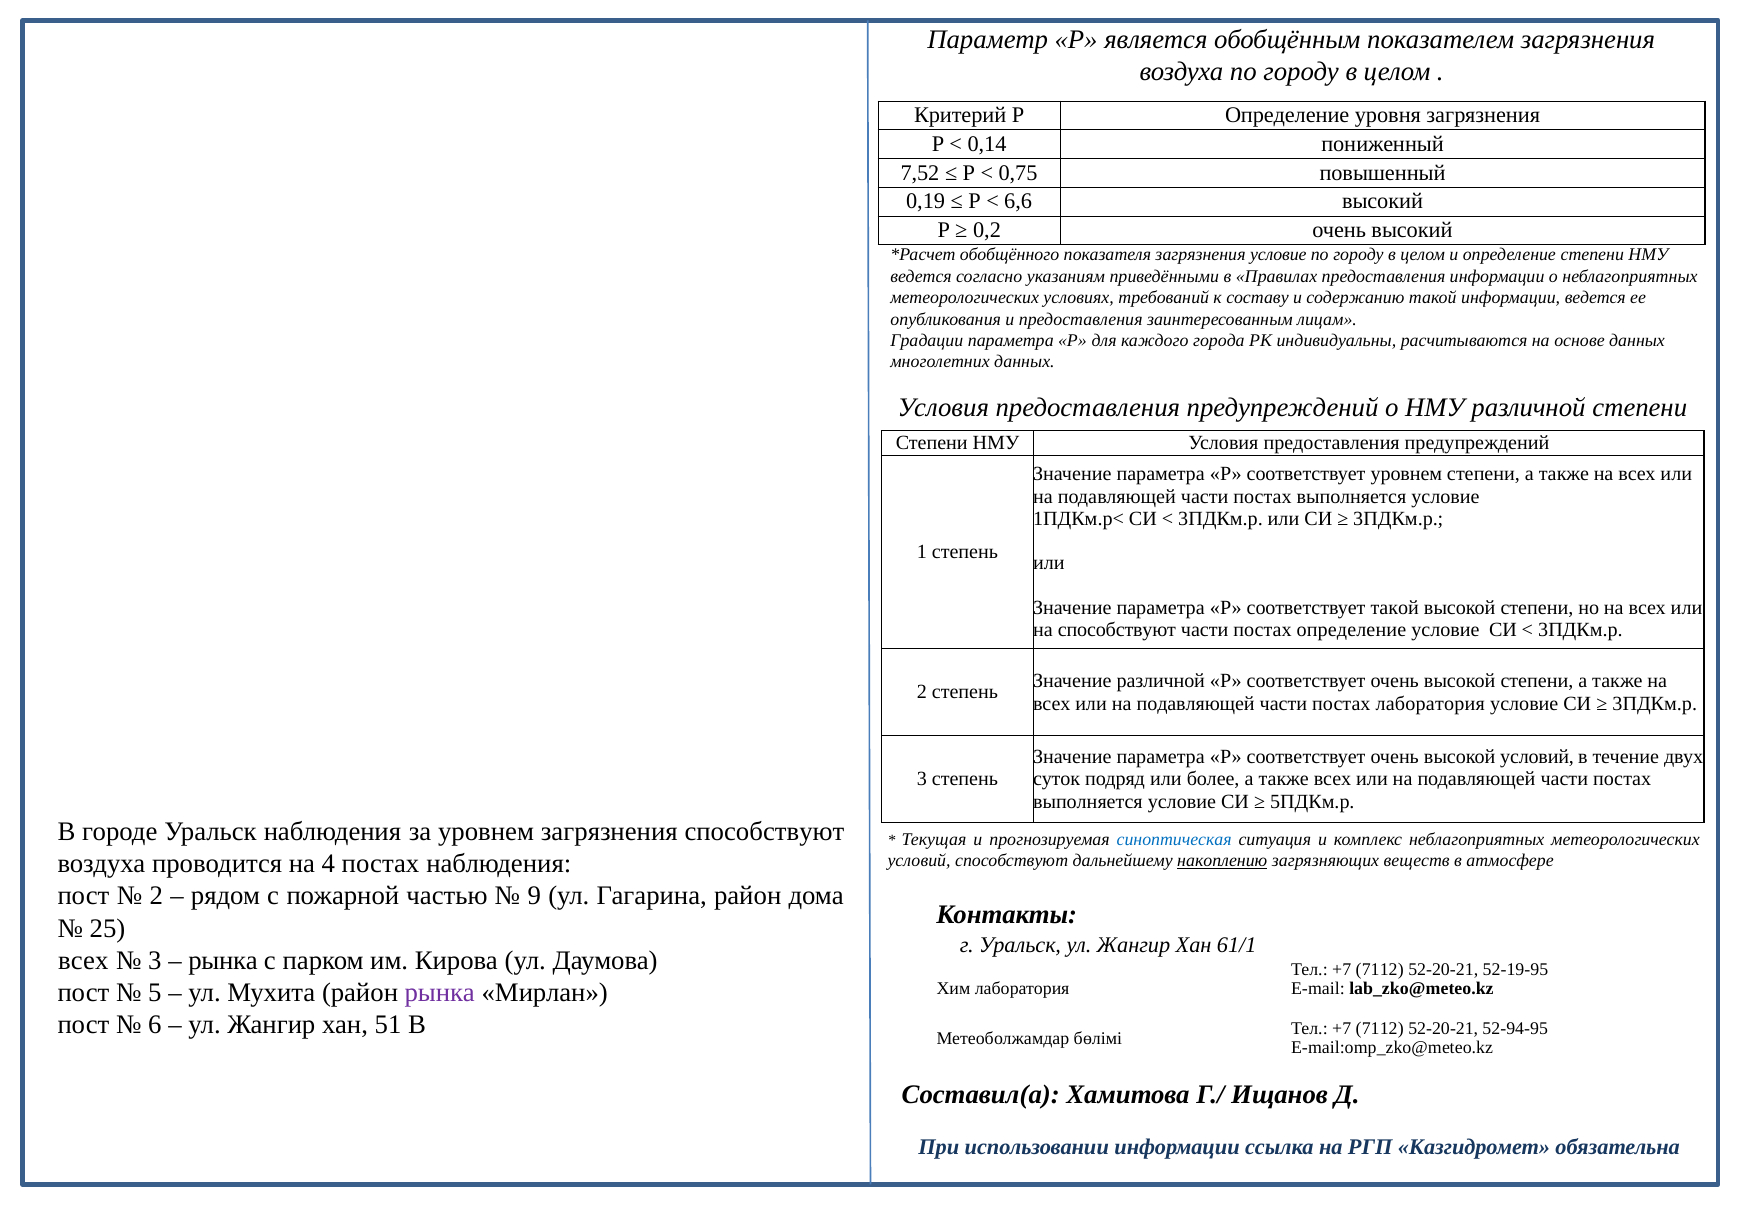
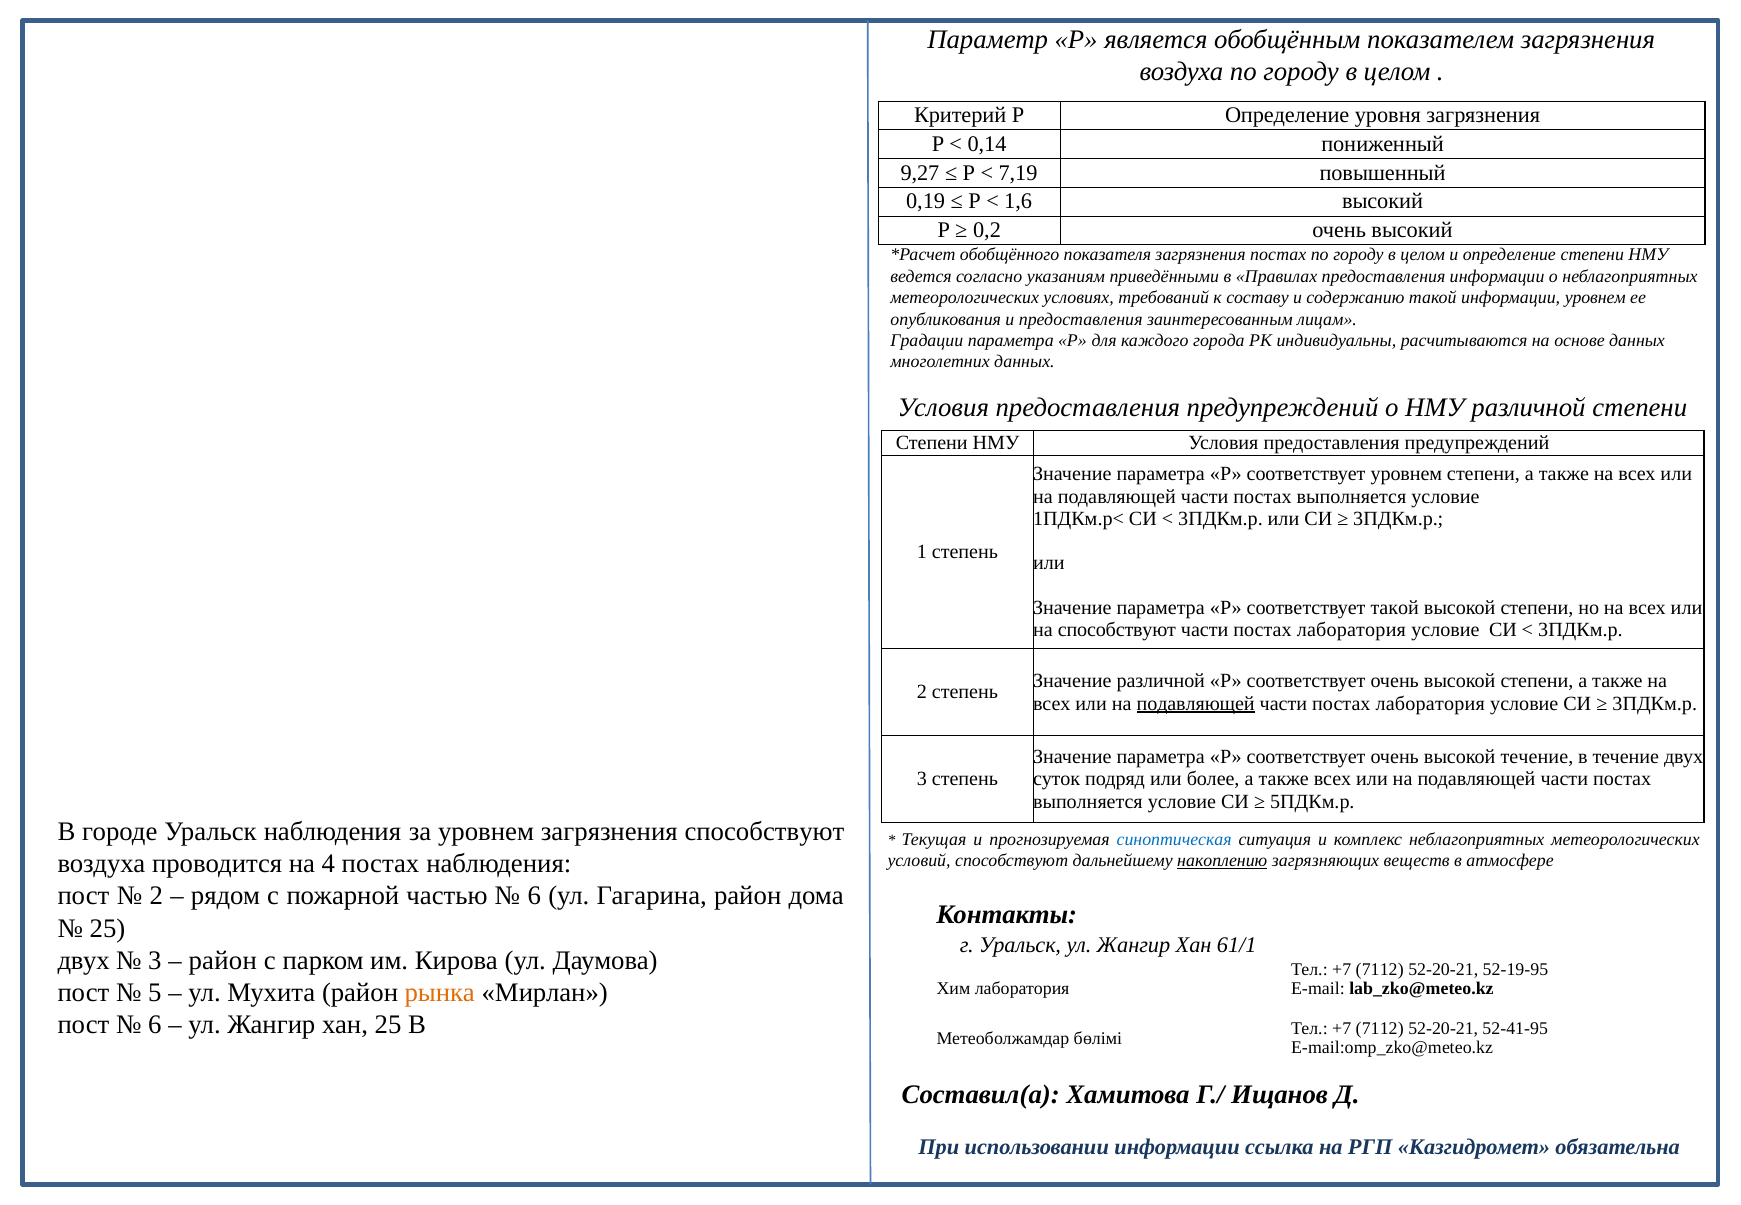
7,52: 7,52 -> 9,27
0,75: 0,75 -> 7,19
6,6: 6,6 -> 1,6
загрязнения условие: условие -> постах
информации ведется: ведется -> уровнем
определение at (1351, 630): определение -> лаборатория
подавляющей at (1196, 704) underline: none -> present
высокой условий: условий -> течение
9 at (534, 896): 9 -> 6
всех at (83, 961): всех -> двух
рынка at (223, 961): рынка -> район
рынка at (440, 993) colour: purple -> orange
хан 51: 51 -> 25
52-94-95: 52-94-95 -> 52-41-95
